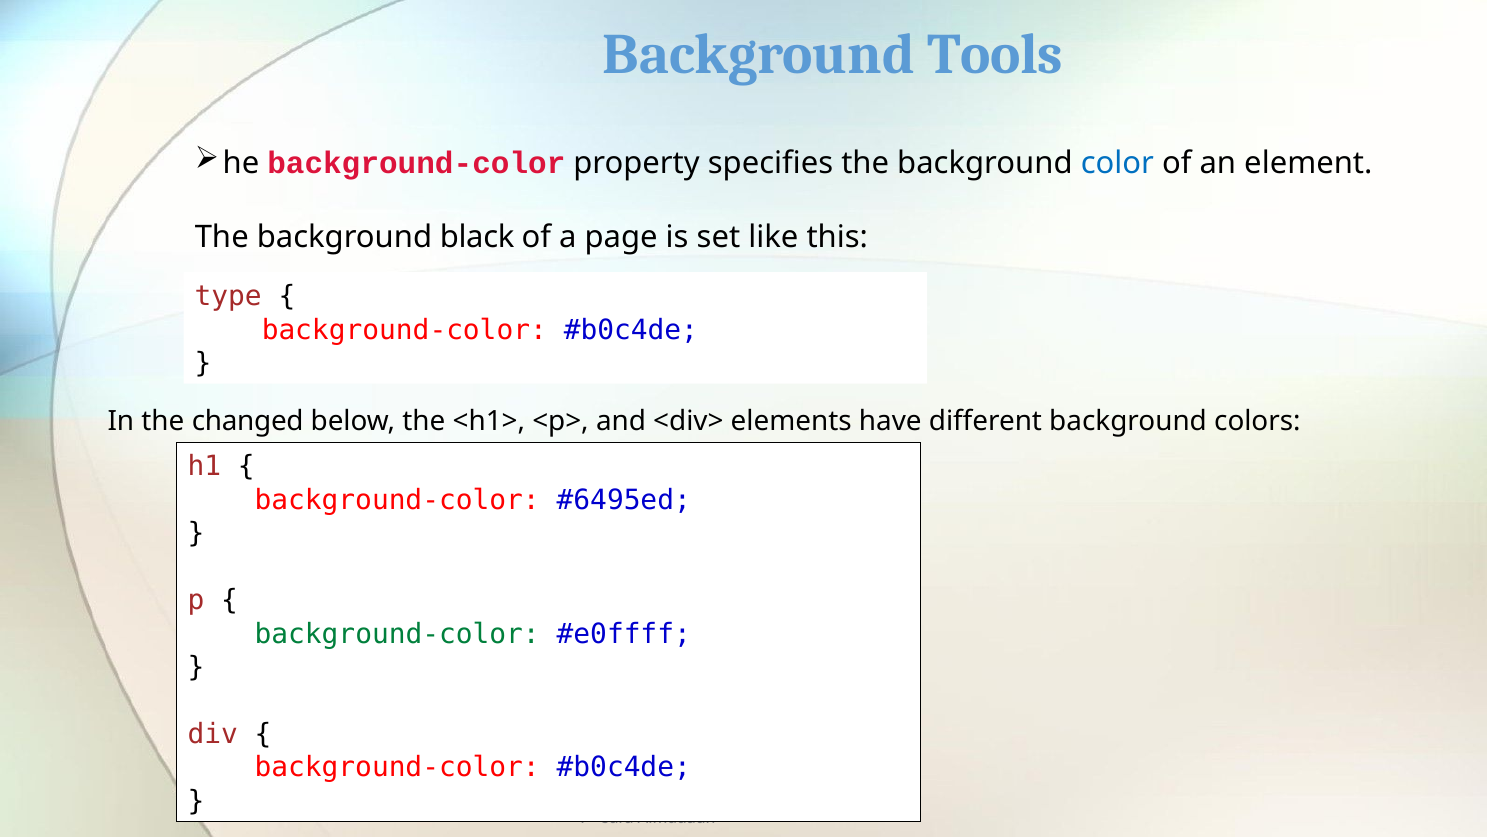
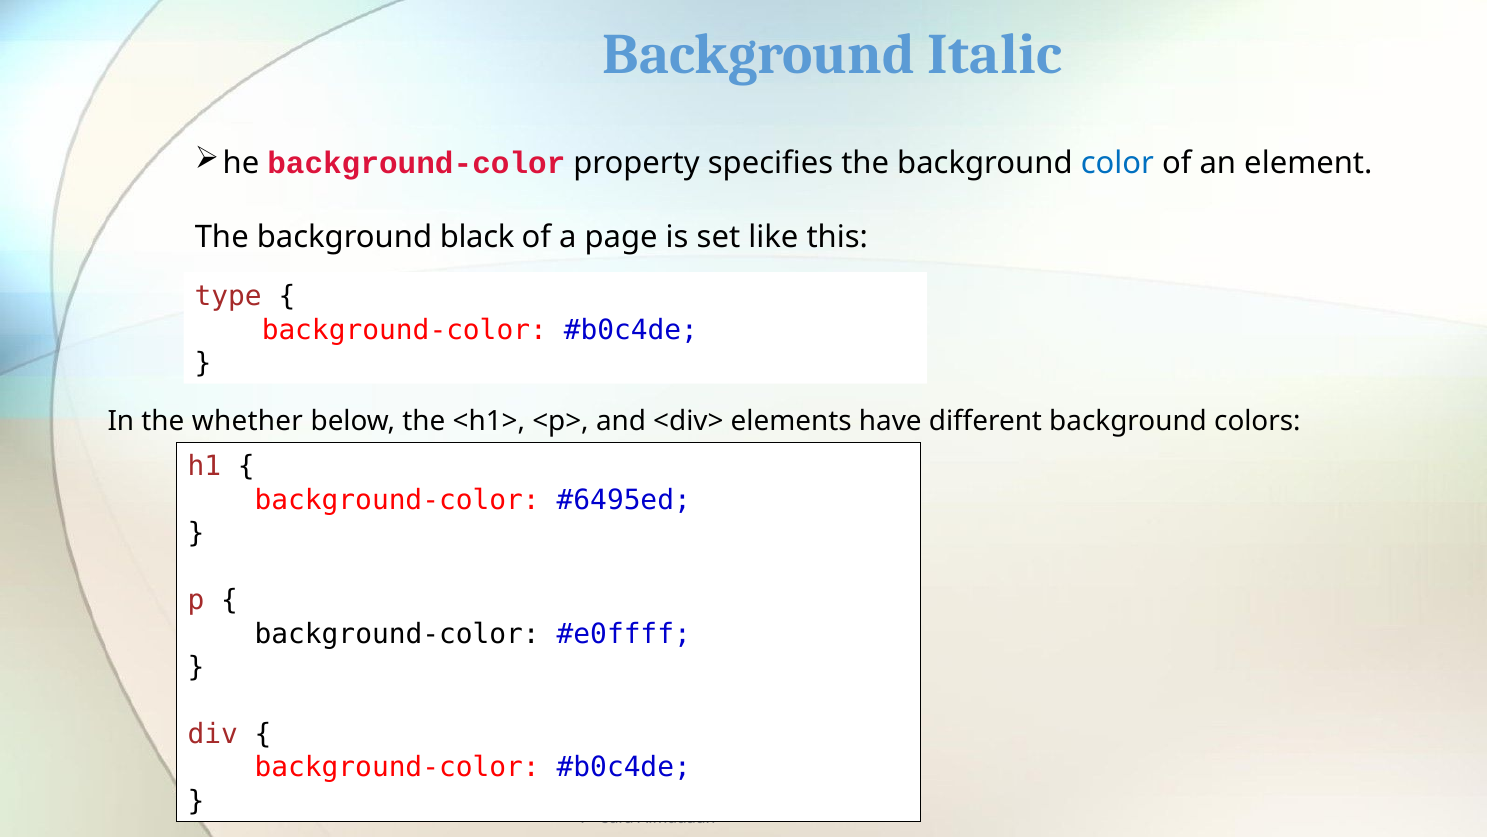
Tools: Tools -> Italic
changed: changed -> whether
background-color at (397, 633) colour: green -> black
